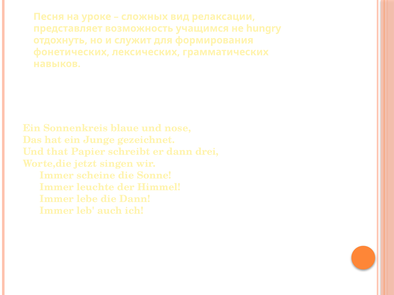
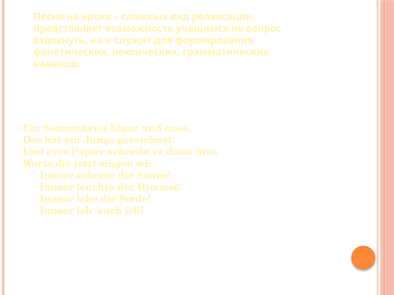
hungry: hungry -> вопрос
that: that -> eyes
die Dann: Dann -> Smile
